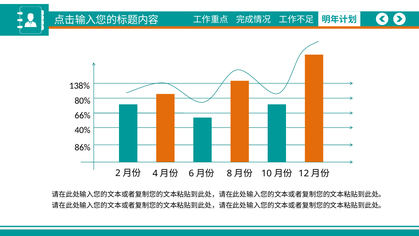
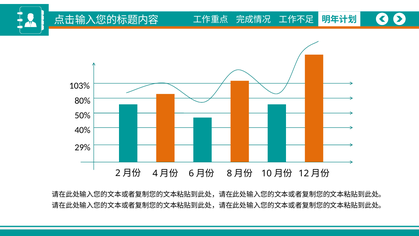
138%: 138% -> 103%
66%: 66% -> 50%
86%: 86% -> 29%
